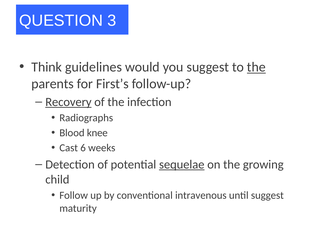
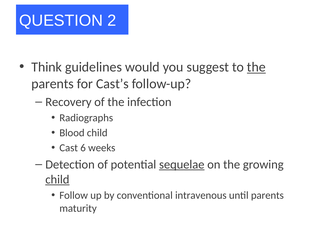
3: 3 -> 2
First’s: First’s -> Cast’s
Recovery underline: present -> none
Blood knee: knee -> child
child at (57, 179) underline: none -> present
until suggest: suggest -> parents
